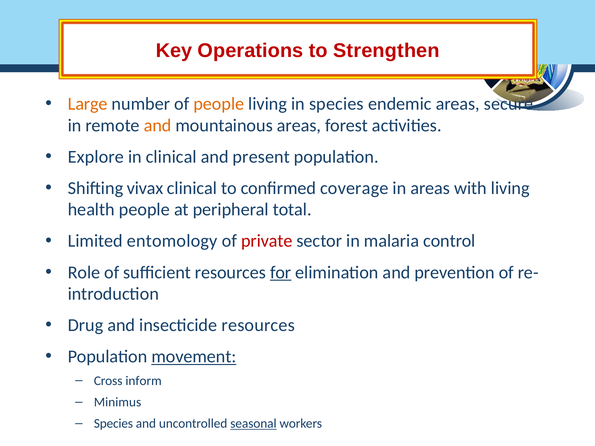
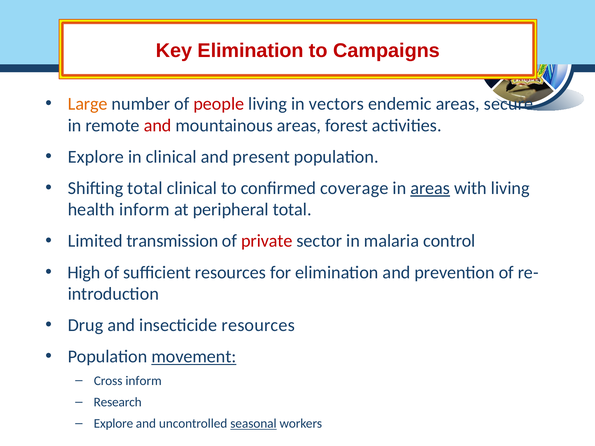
Key Operations: Operations -> Elimination
Strengthen: Strengthen -> Campaigns
people at (219, 104) colour: orange -> red
in species: species -> vectors
and at (158, 125) colour: orange -> red
Shifting vivax: vivax -> total
areas at (430, 188) underline: none -> present
health people: people -> inform
entomology: entomology -> transmission
Role: Role -> High
for underline: present -> none
Minimus: Minimus -> Research
Species at (113, 424): Species -> Explore
